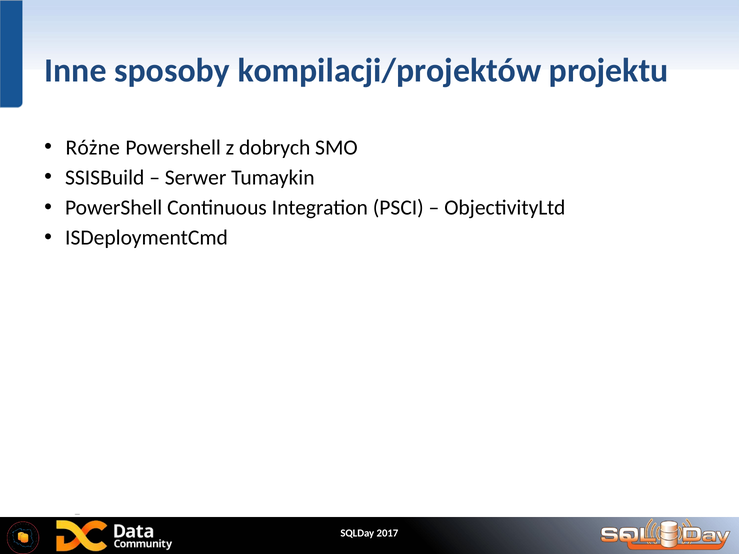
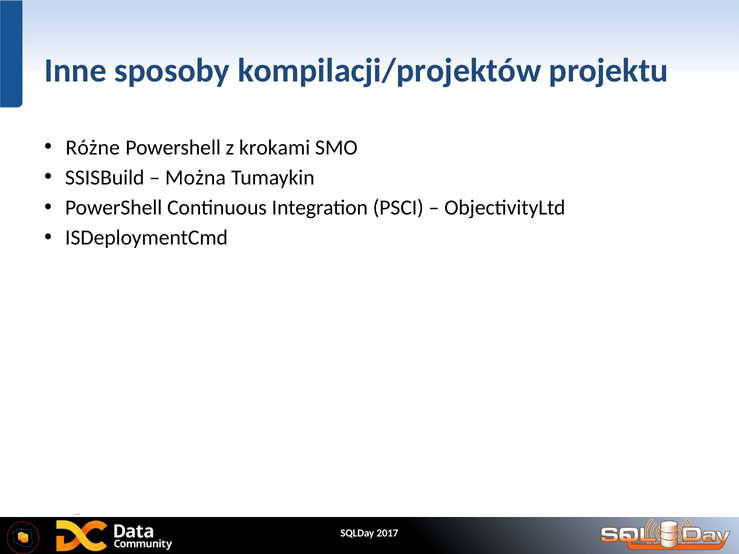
dobrych: dobrych -> krokami
Serwer: Serwer -> Można
